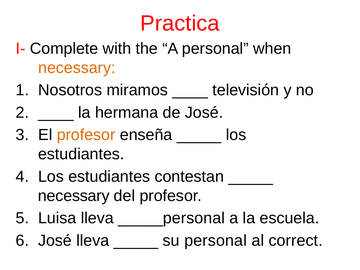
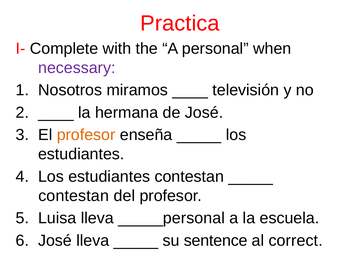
necessary at (77, 68) colour: orange -> purple
necessary at (74, 196): necessary -> contestan
su personal: personal -> sentence
